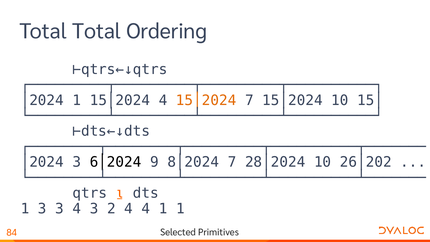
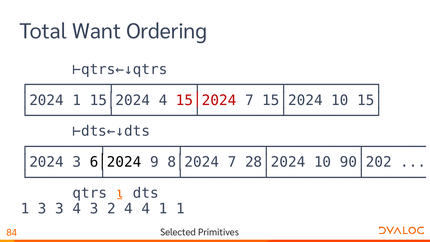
Total Total: Total -> Want
15│2024 at (206, 100) colour: orange -> red
26│202: 26│202 -> 90│202
